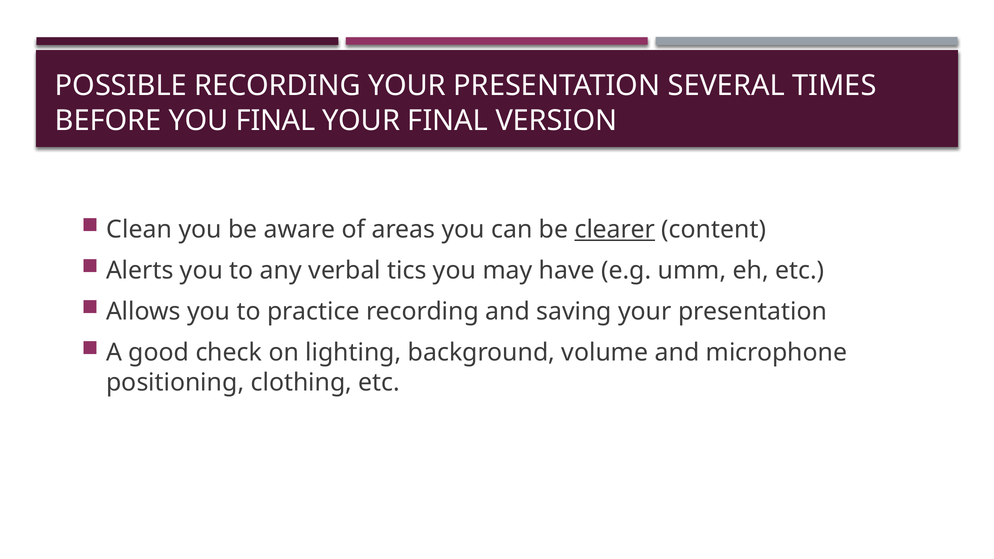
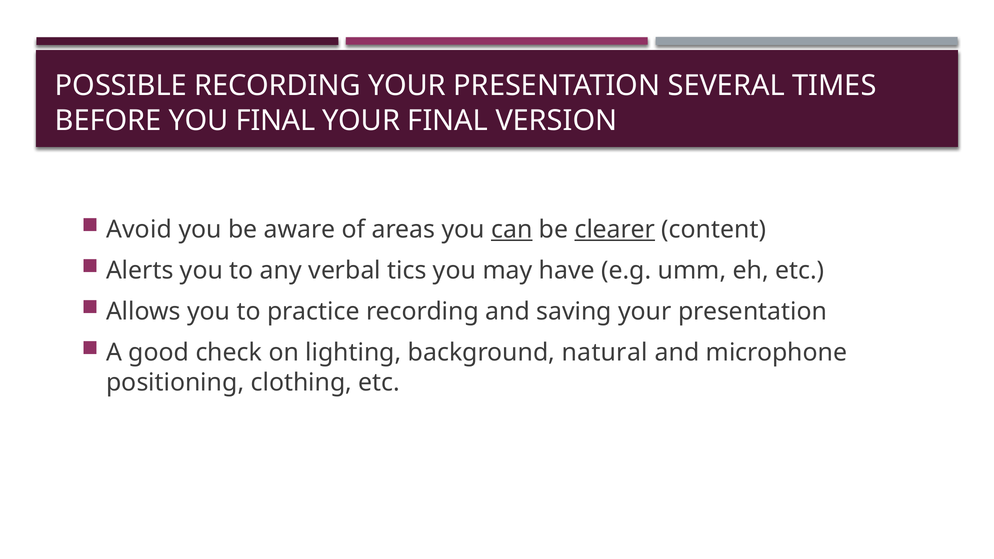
Clean: Clean -> Avoid
can underline: none -> present
volume: volume -> natural
